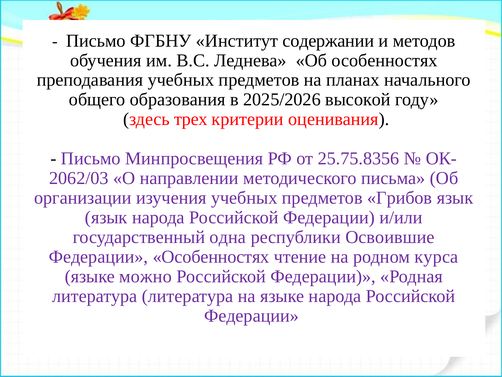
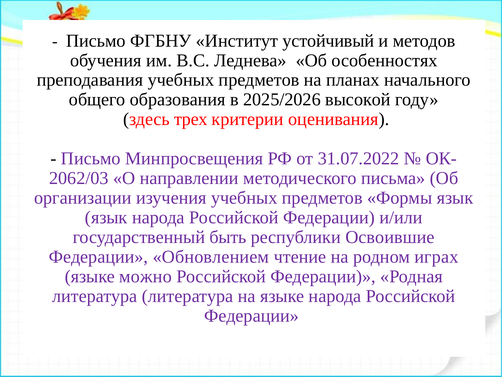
содержании: содержании -> устойчивый
25.75.8356: 25.75.8356 -> 31.07.2022
Грибов: Грибов -> Формы
одна: одна -> быть
Федерации Особенностях: Особенностях -> Обновлением
курса: курса -> играх
